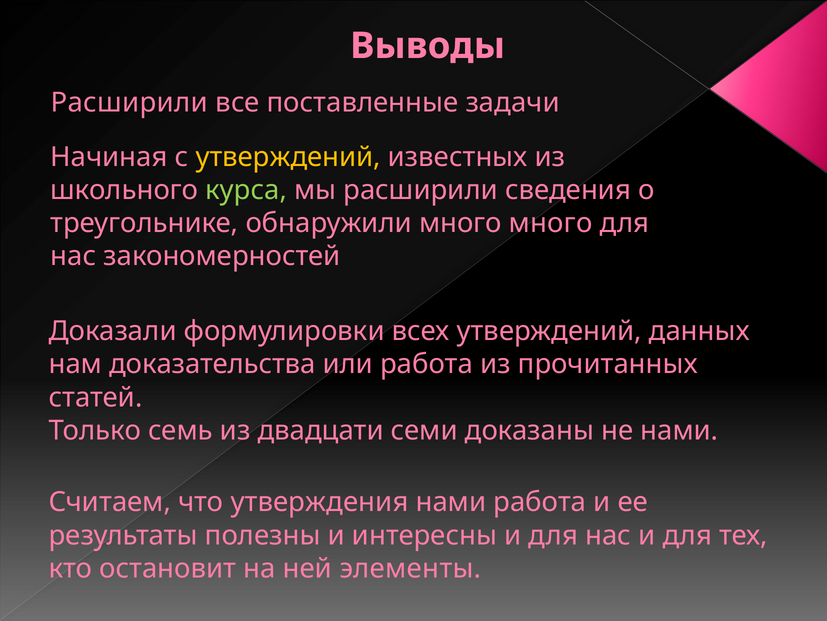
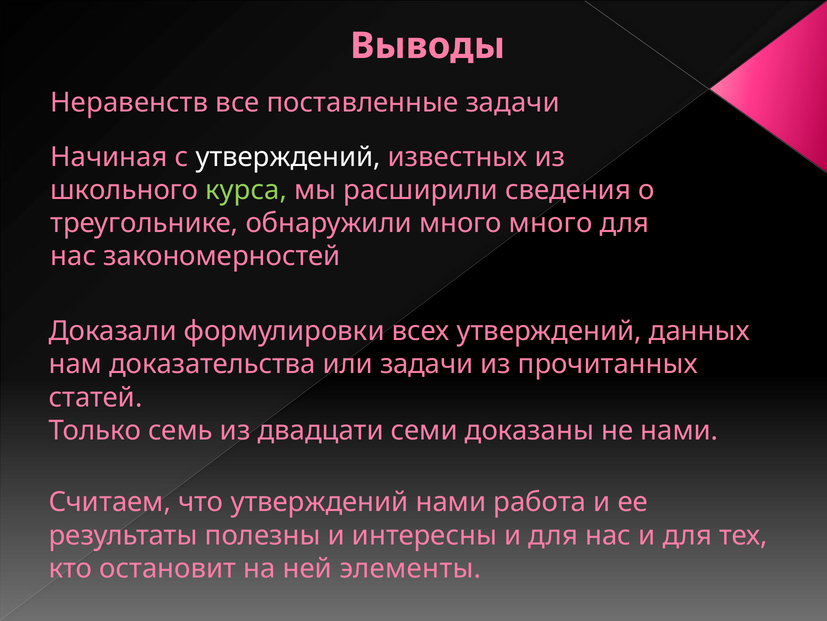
Расширили at (129, 103): Расширили -> Неравенств
утверждений at (288, 157) colour: yellow -> white
или работа: работа -> задачи
что утверждения: утверждения -> утверждений
